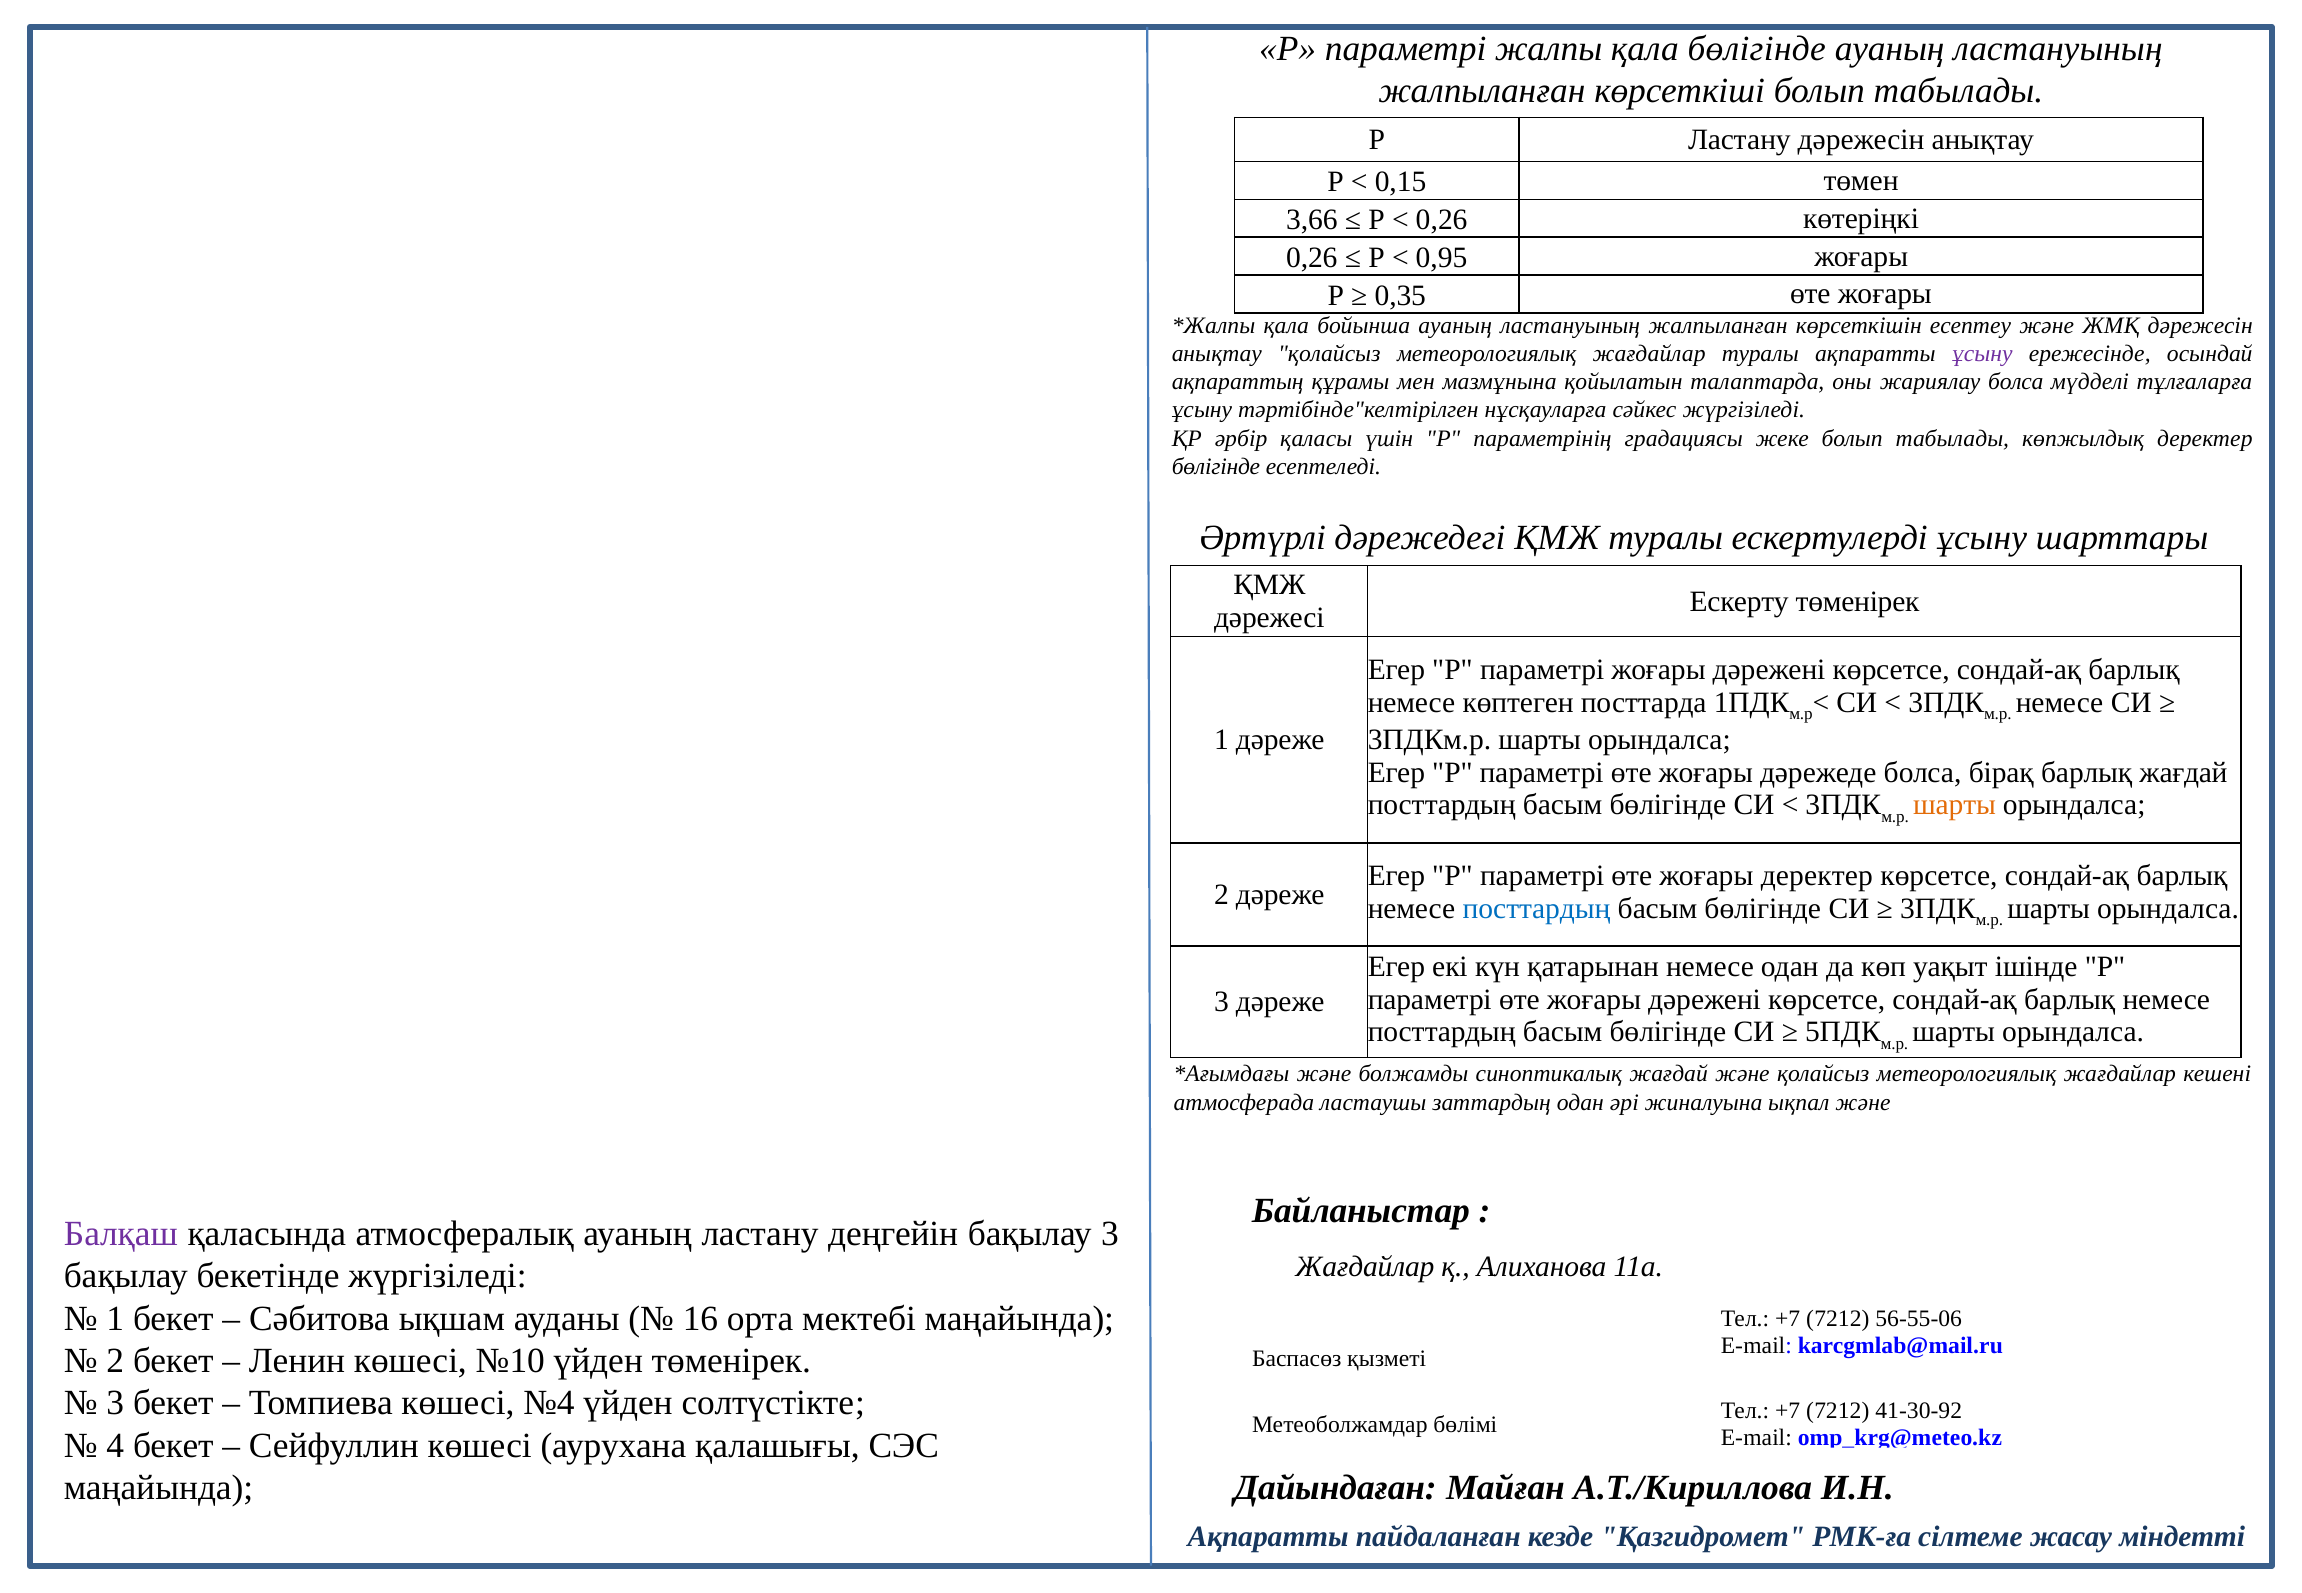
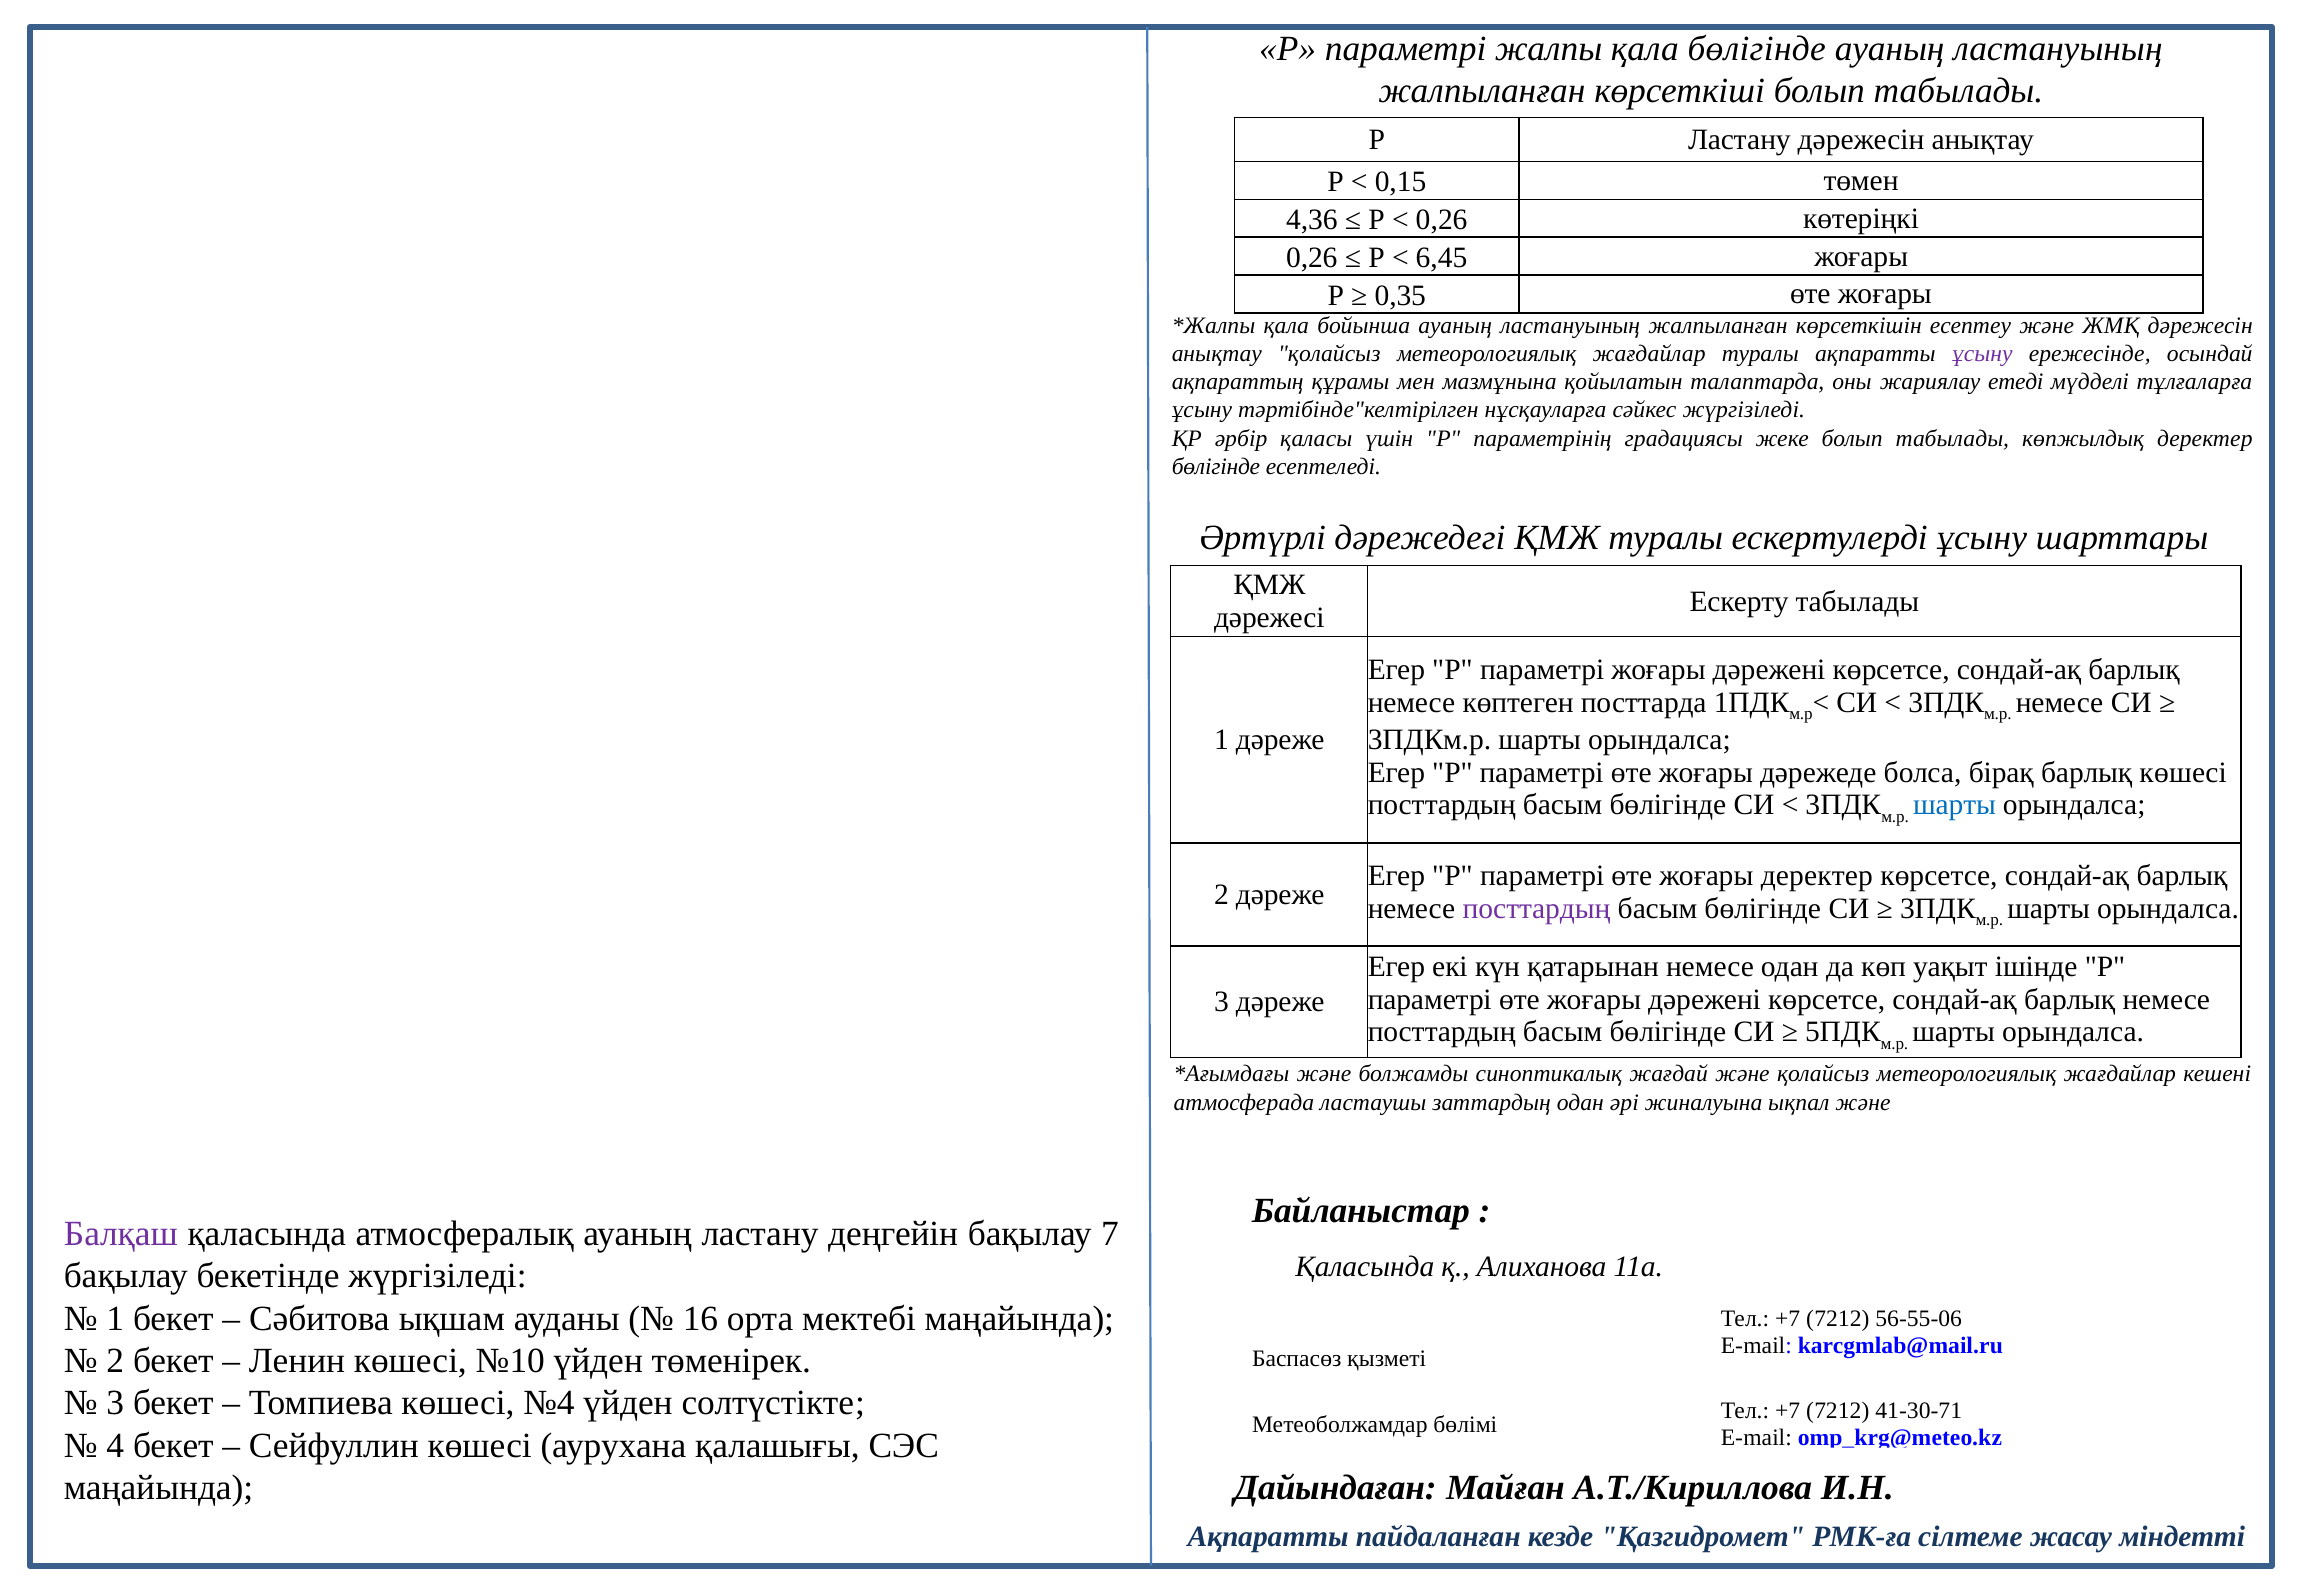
3,66: 3,66 -> 4,36
0,95: 0,95 -> 6,45
жариялау болса: болса -> етеді
Ескерту төменірек: төменірек -> табылады
барлық жағдай: жағдай -> көшесі
шарты at (1954, 805) colour: orange -> blue
посттардың at (1537, 909) colour: blue -> purple
бақылау 3: 3 -> 7
Жағдайлар at (1365, 1267): Жағдайлар -> Қаласында
41-30-92: 41-30-92 -> 41-30-71
